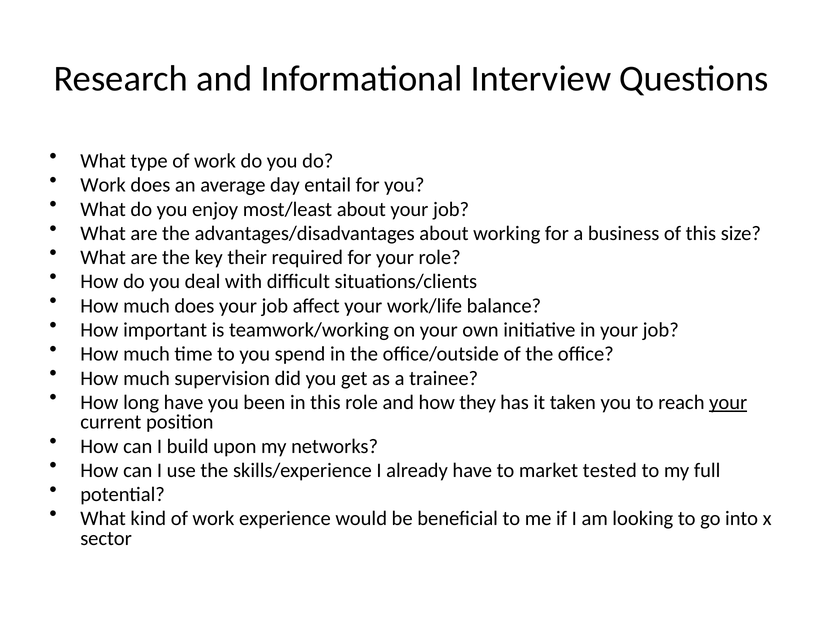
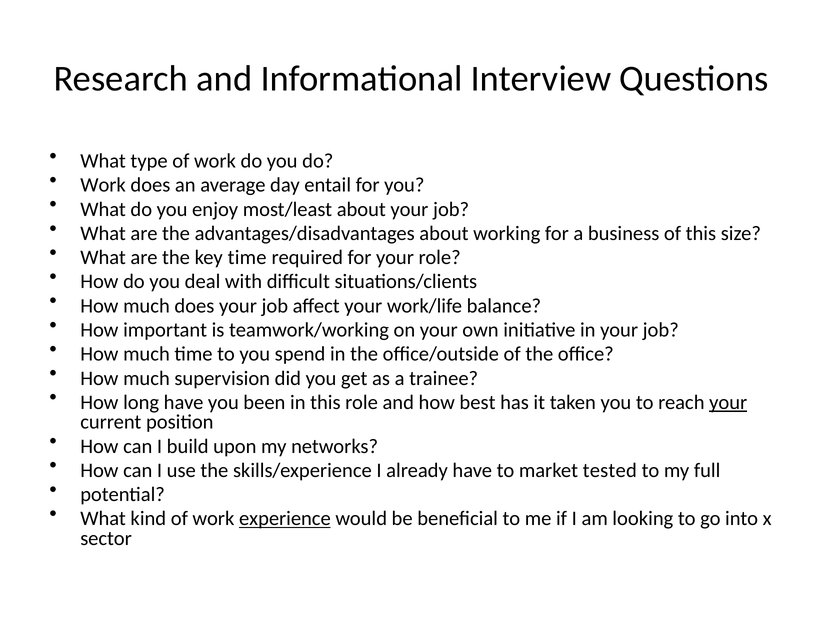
key their: their -> time
they: they -> best
experience underline: none -> present
